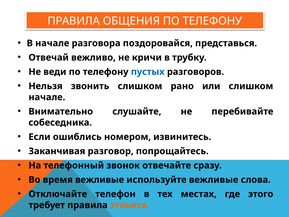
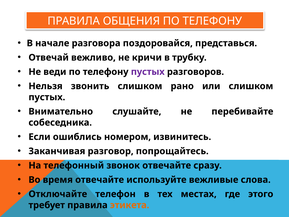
пустых at (148, 72) colour: blue -> purple
начале at (47, 97): начале -> пустых
время вежливые: вежливые -> отвечайте
